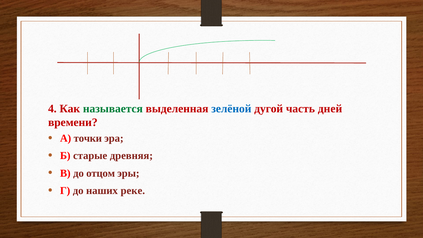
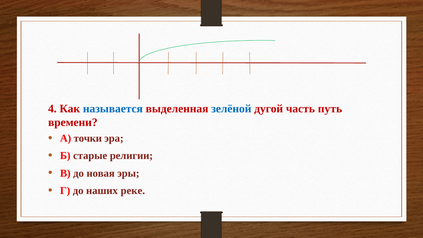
называется colour: green -> blue
дней: дней -> путь
древняя: древняя -> религии
отцом: отцом -> новая
